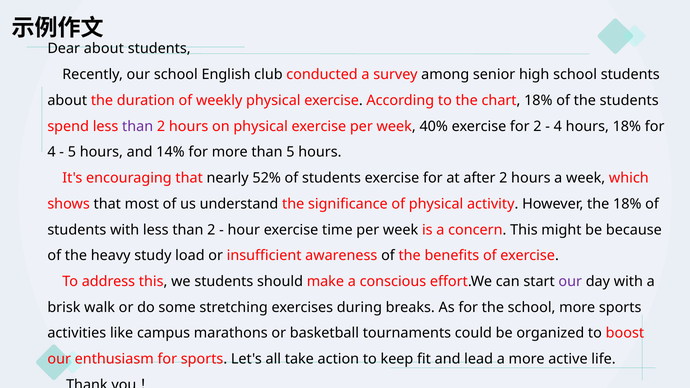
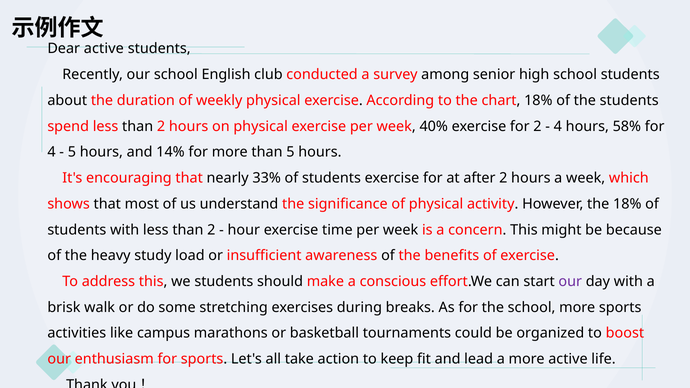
Dear about: about -> active
than at (138, 126) colour: purple -> black
hours 18%: 18% -> 58%
52%: 52% -> 33%
